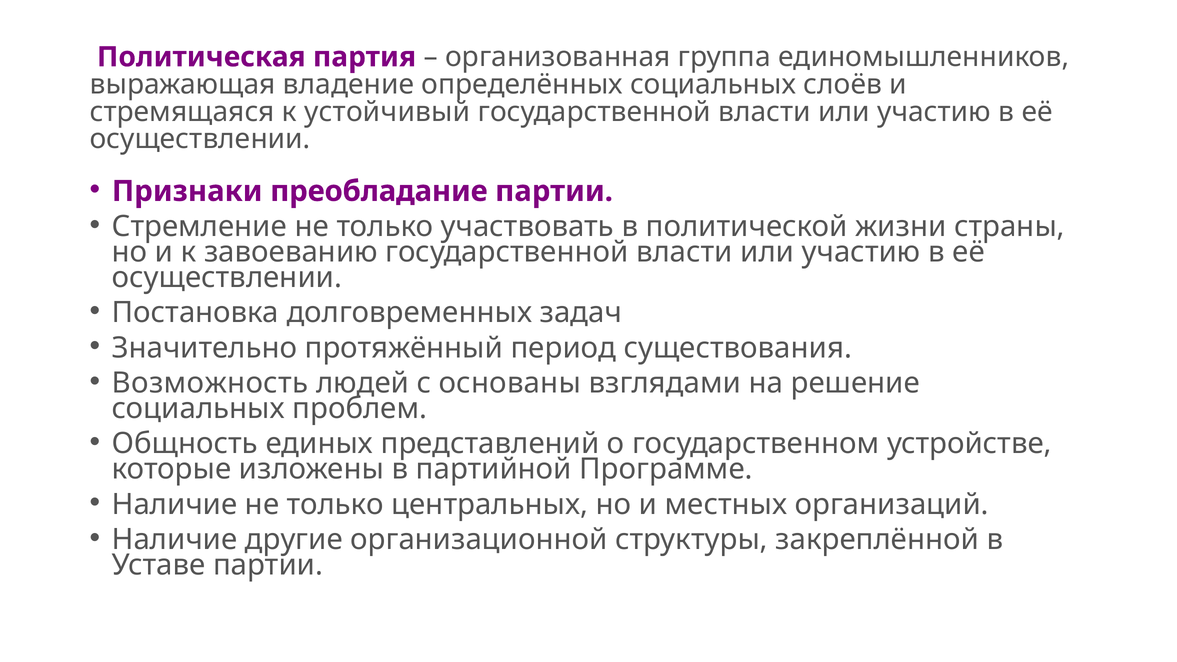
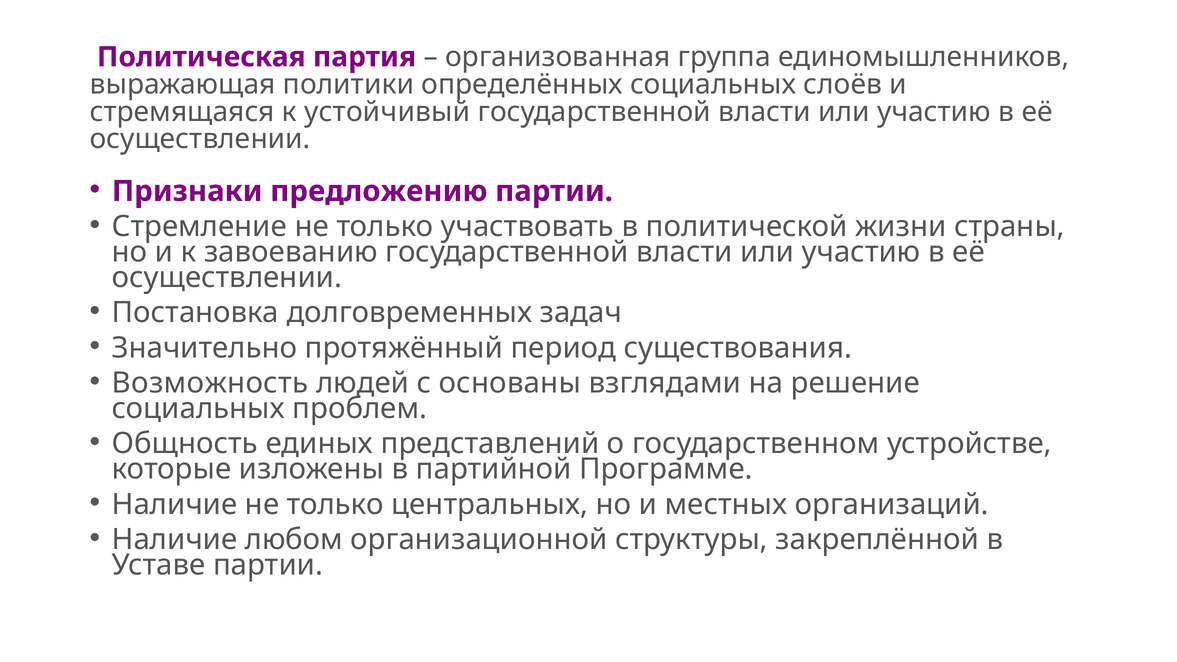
владение: владение -> политики
преобладание: преобладание -> предложению
другие: другие -> любом
